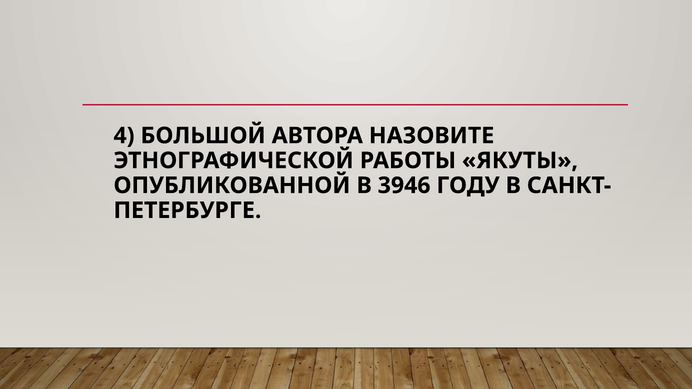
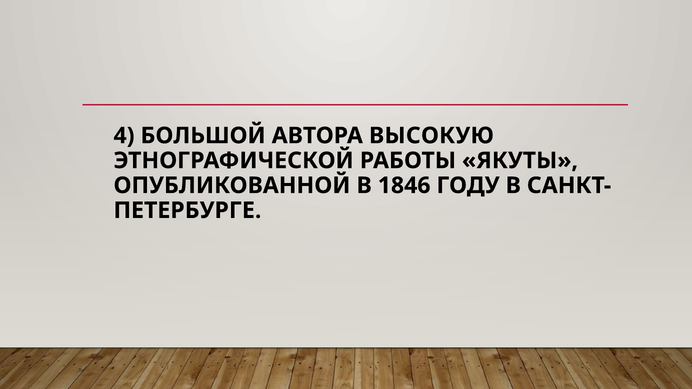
НАЗОВИТЕ: НАЗОВИТЕ -> ВЫСОКУЮ
3946: 3946 -> 1846
